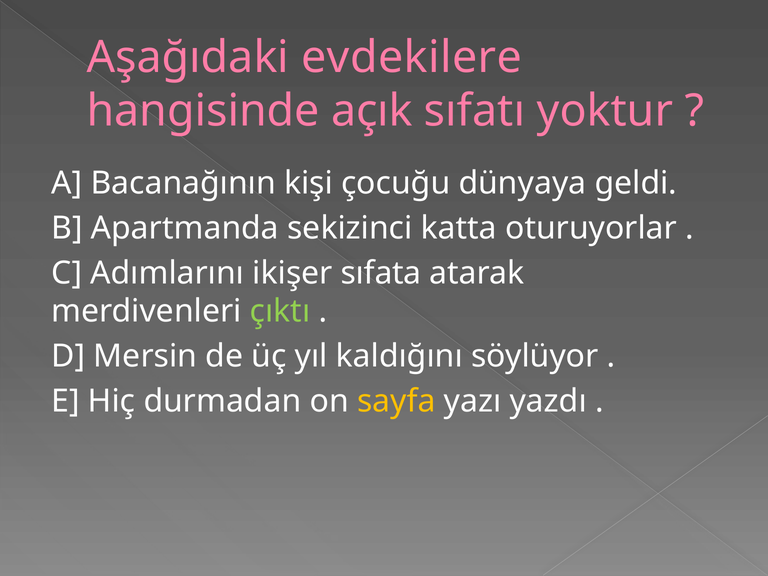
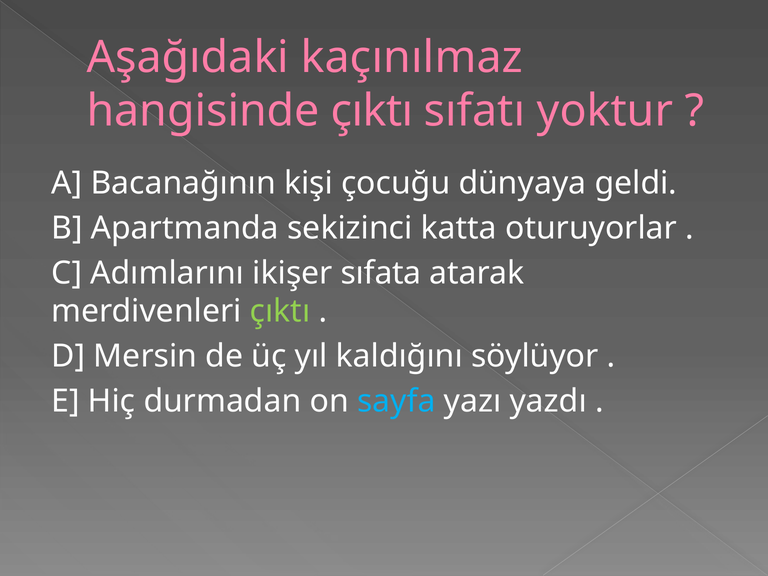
evdekilere: evdekilere -> kaçınılmaz
hangisinde açık: açık -> çıktı
sayfa colour: yellow -> light blue
